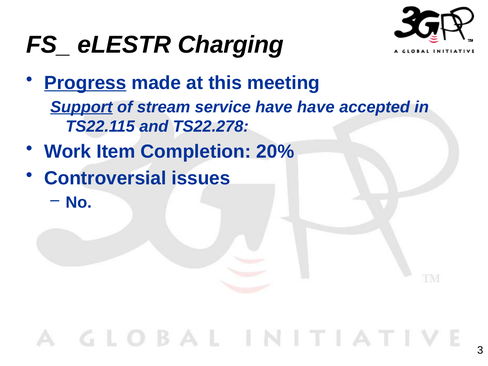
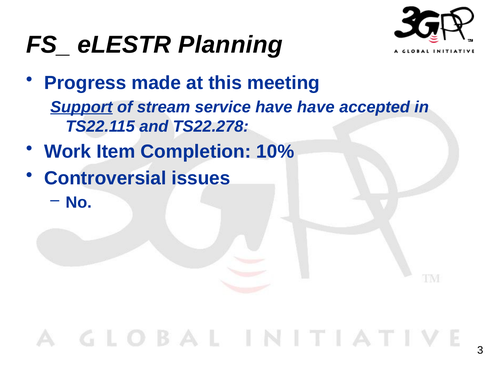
Charging: Charging -> Planning
Progress underline: present -> none
20%: 20% -> 10%
